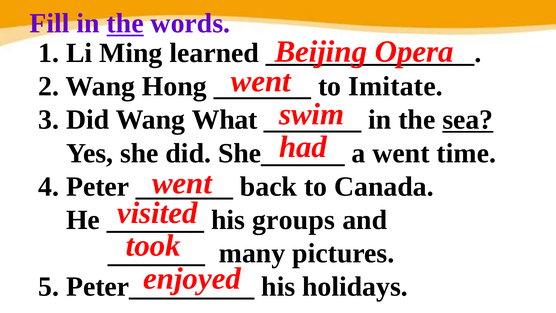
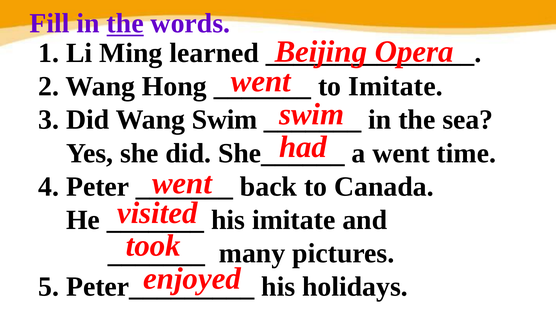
Wang What: What -> Swim
sea underline: present -> none
his groups: groups -> imitate
